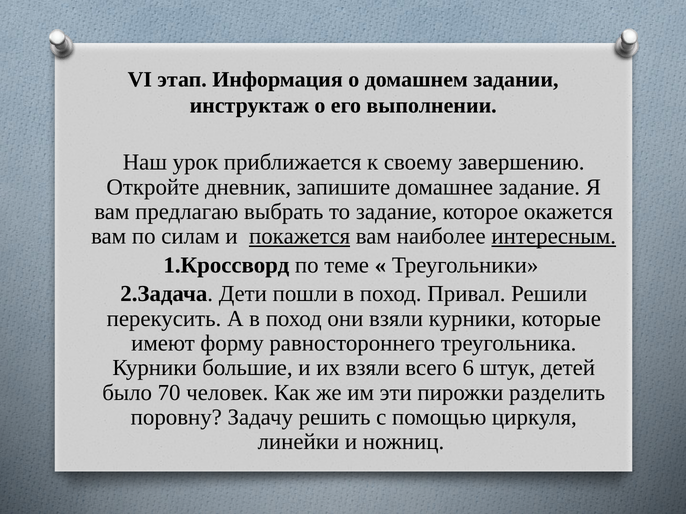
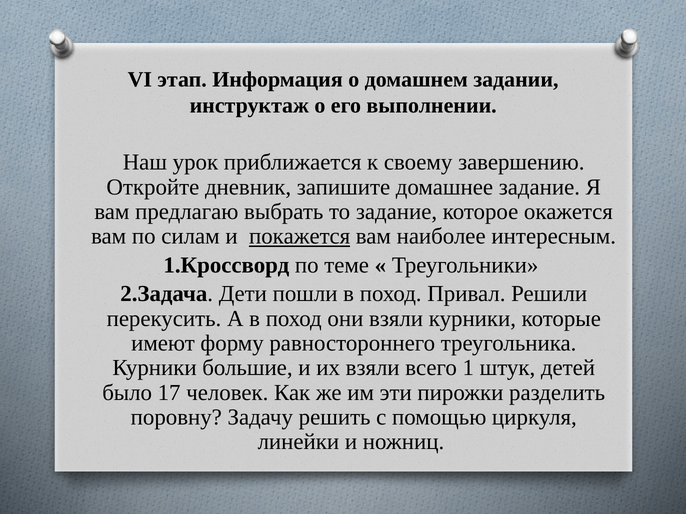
интересным underline: present -> none
6: 6 -> 1
70: 70 -> 17
